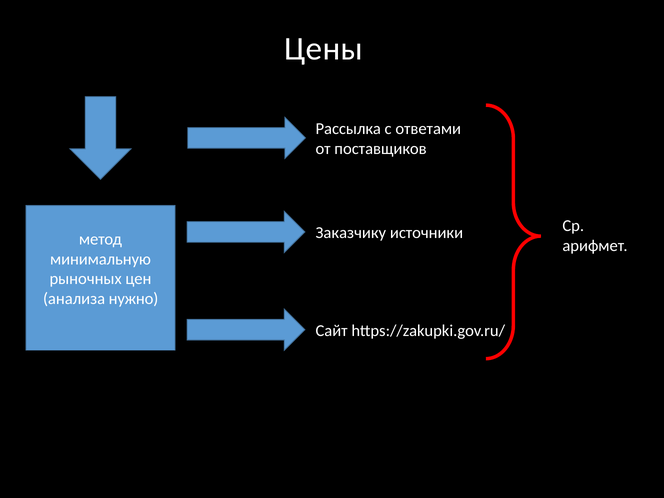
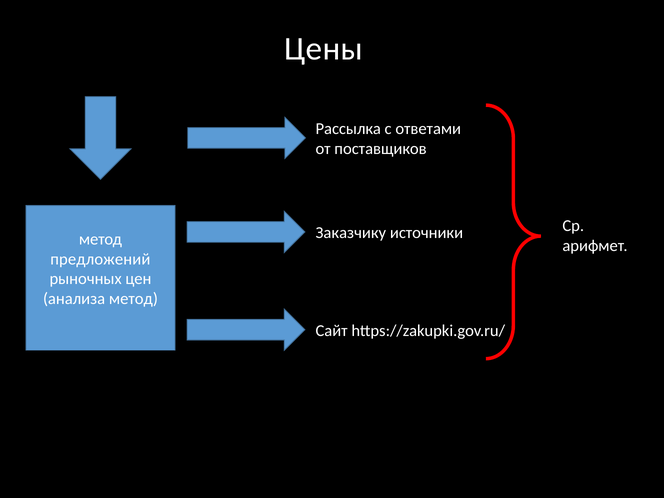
минимальную: минимальную -> предложений
анализа нужно: нужно -> метод
